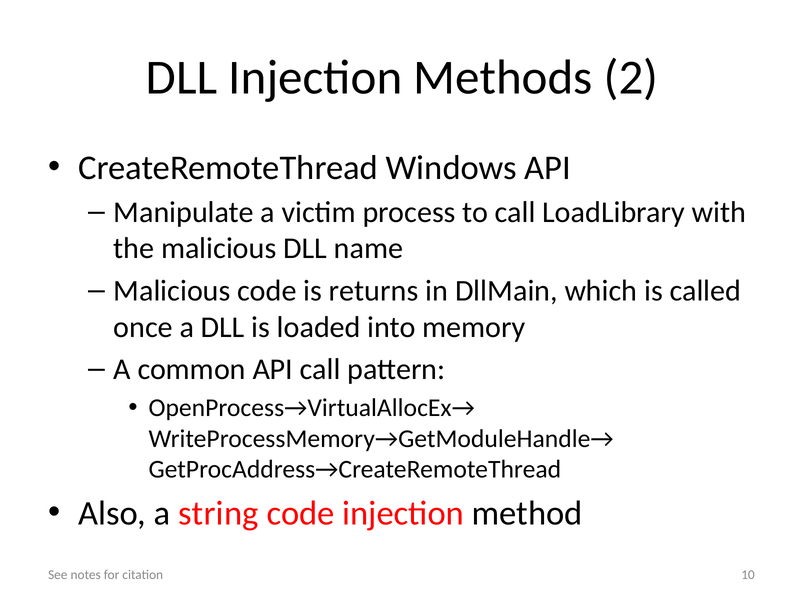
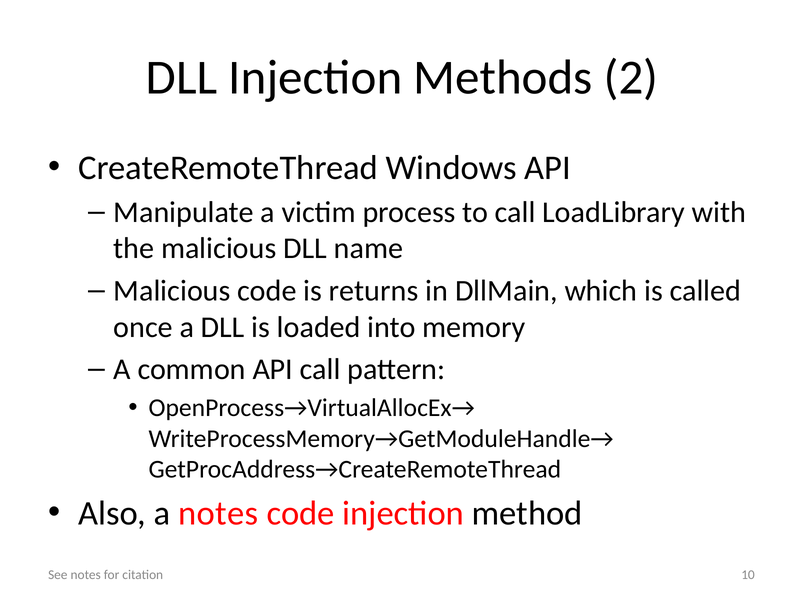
a string: string -> notes
